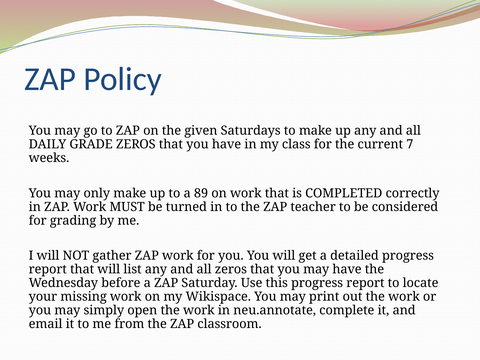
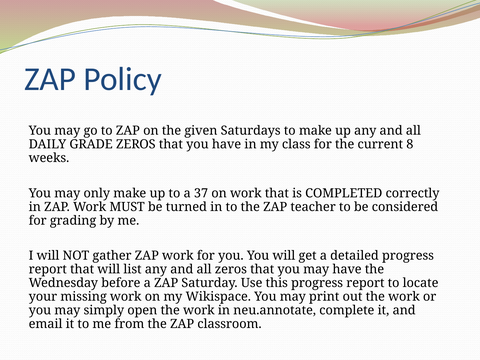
7: 7 -> 8
89: 89 -> 37
